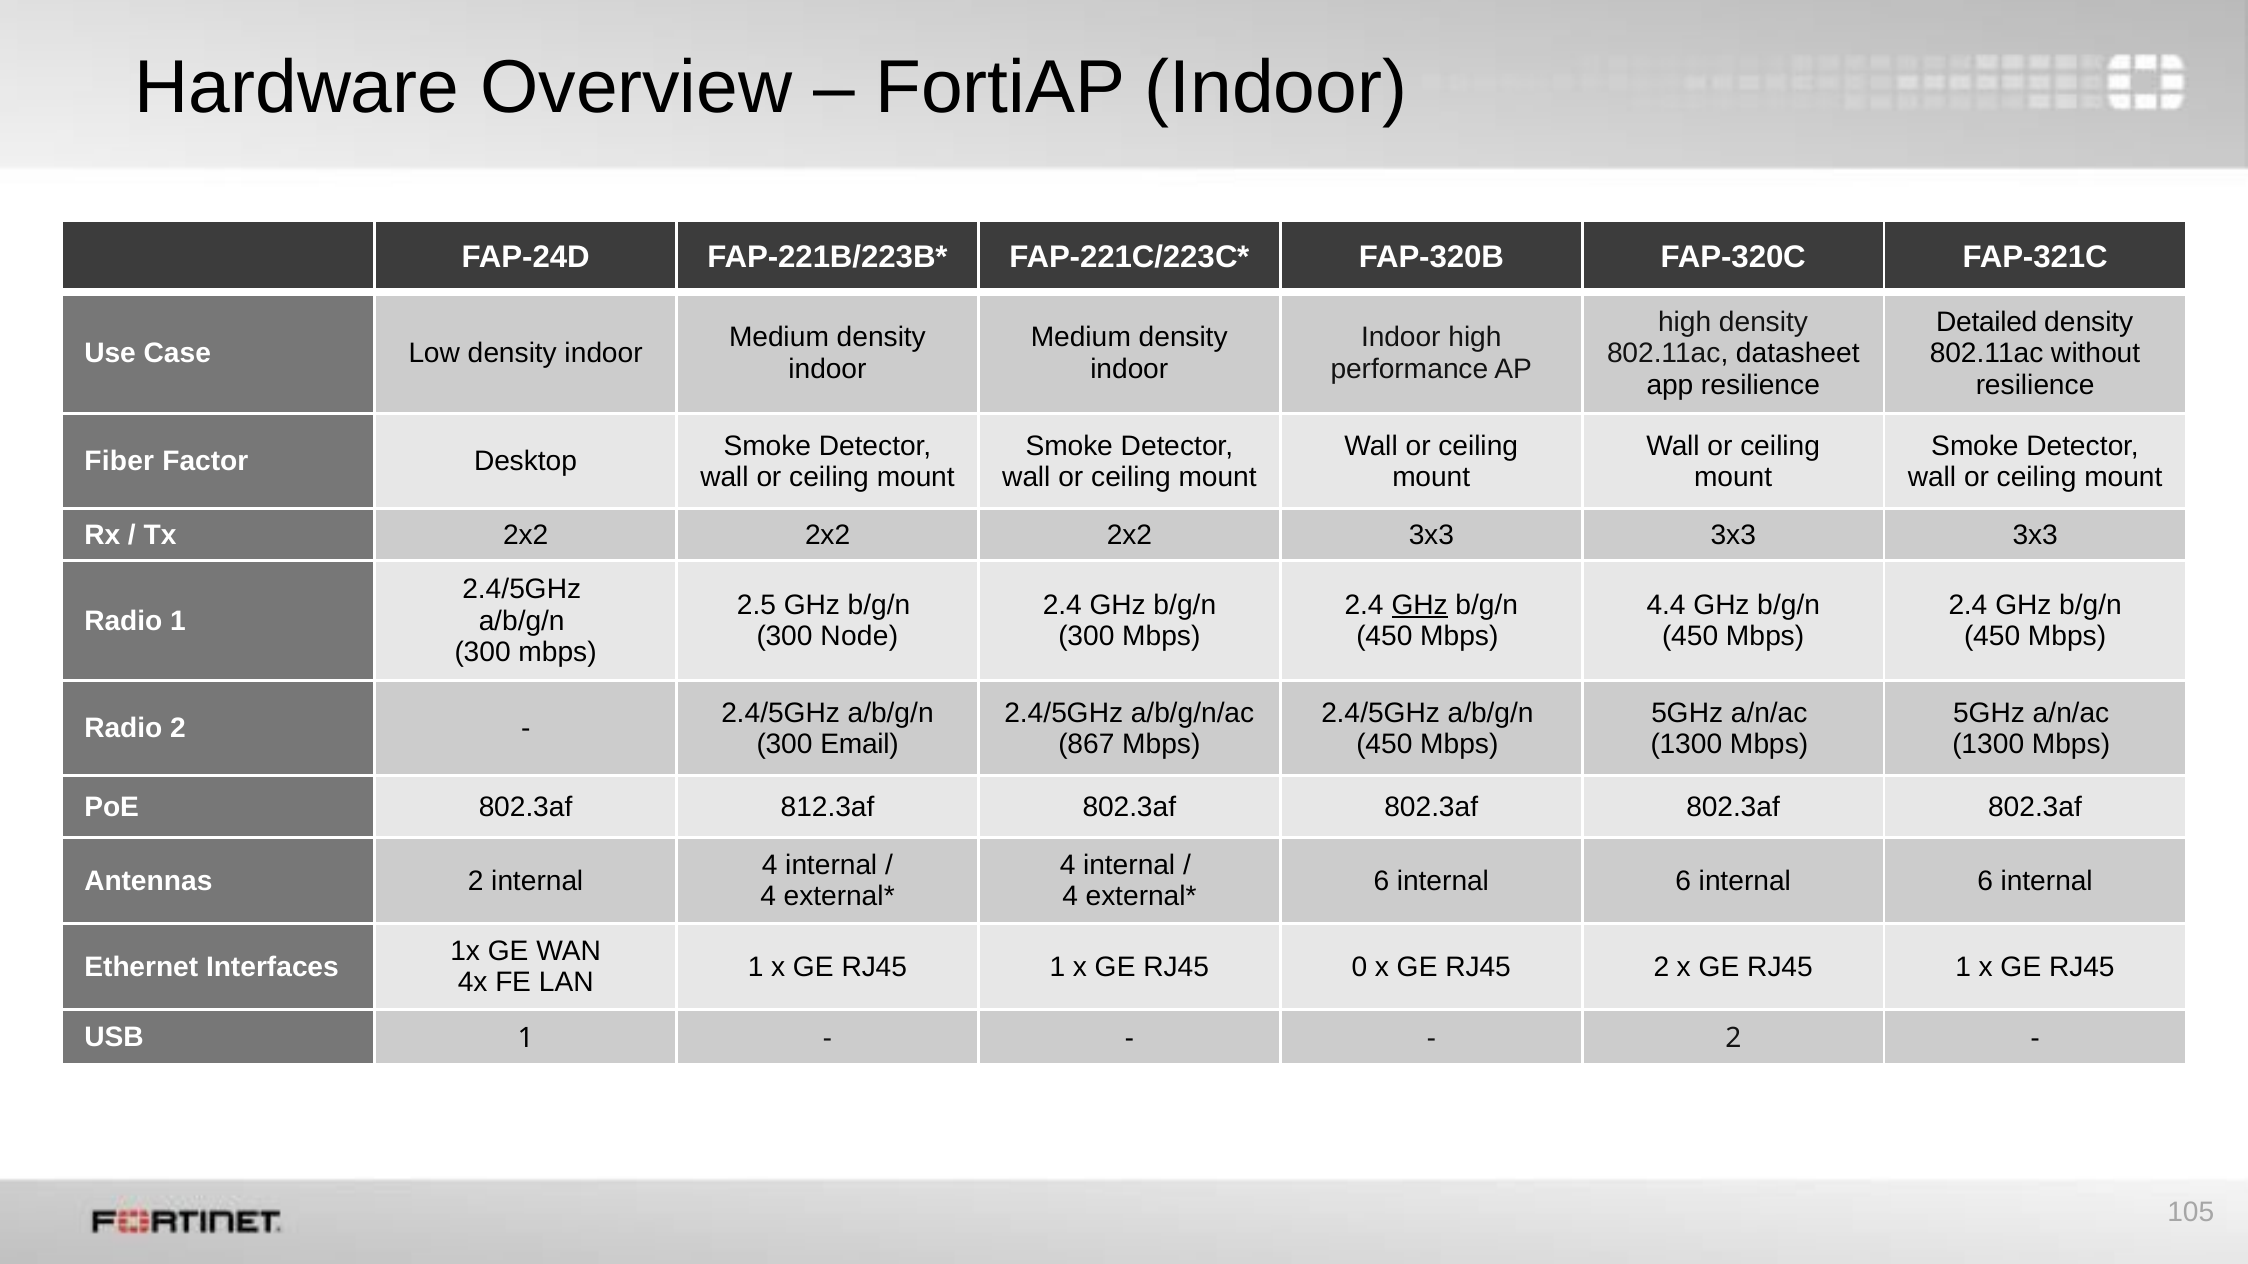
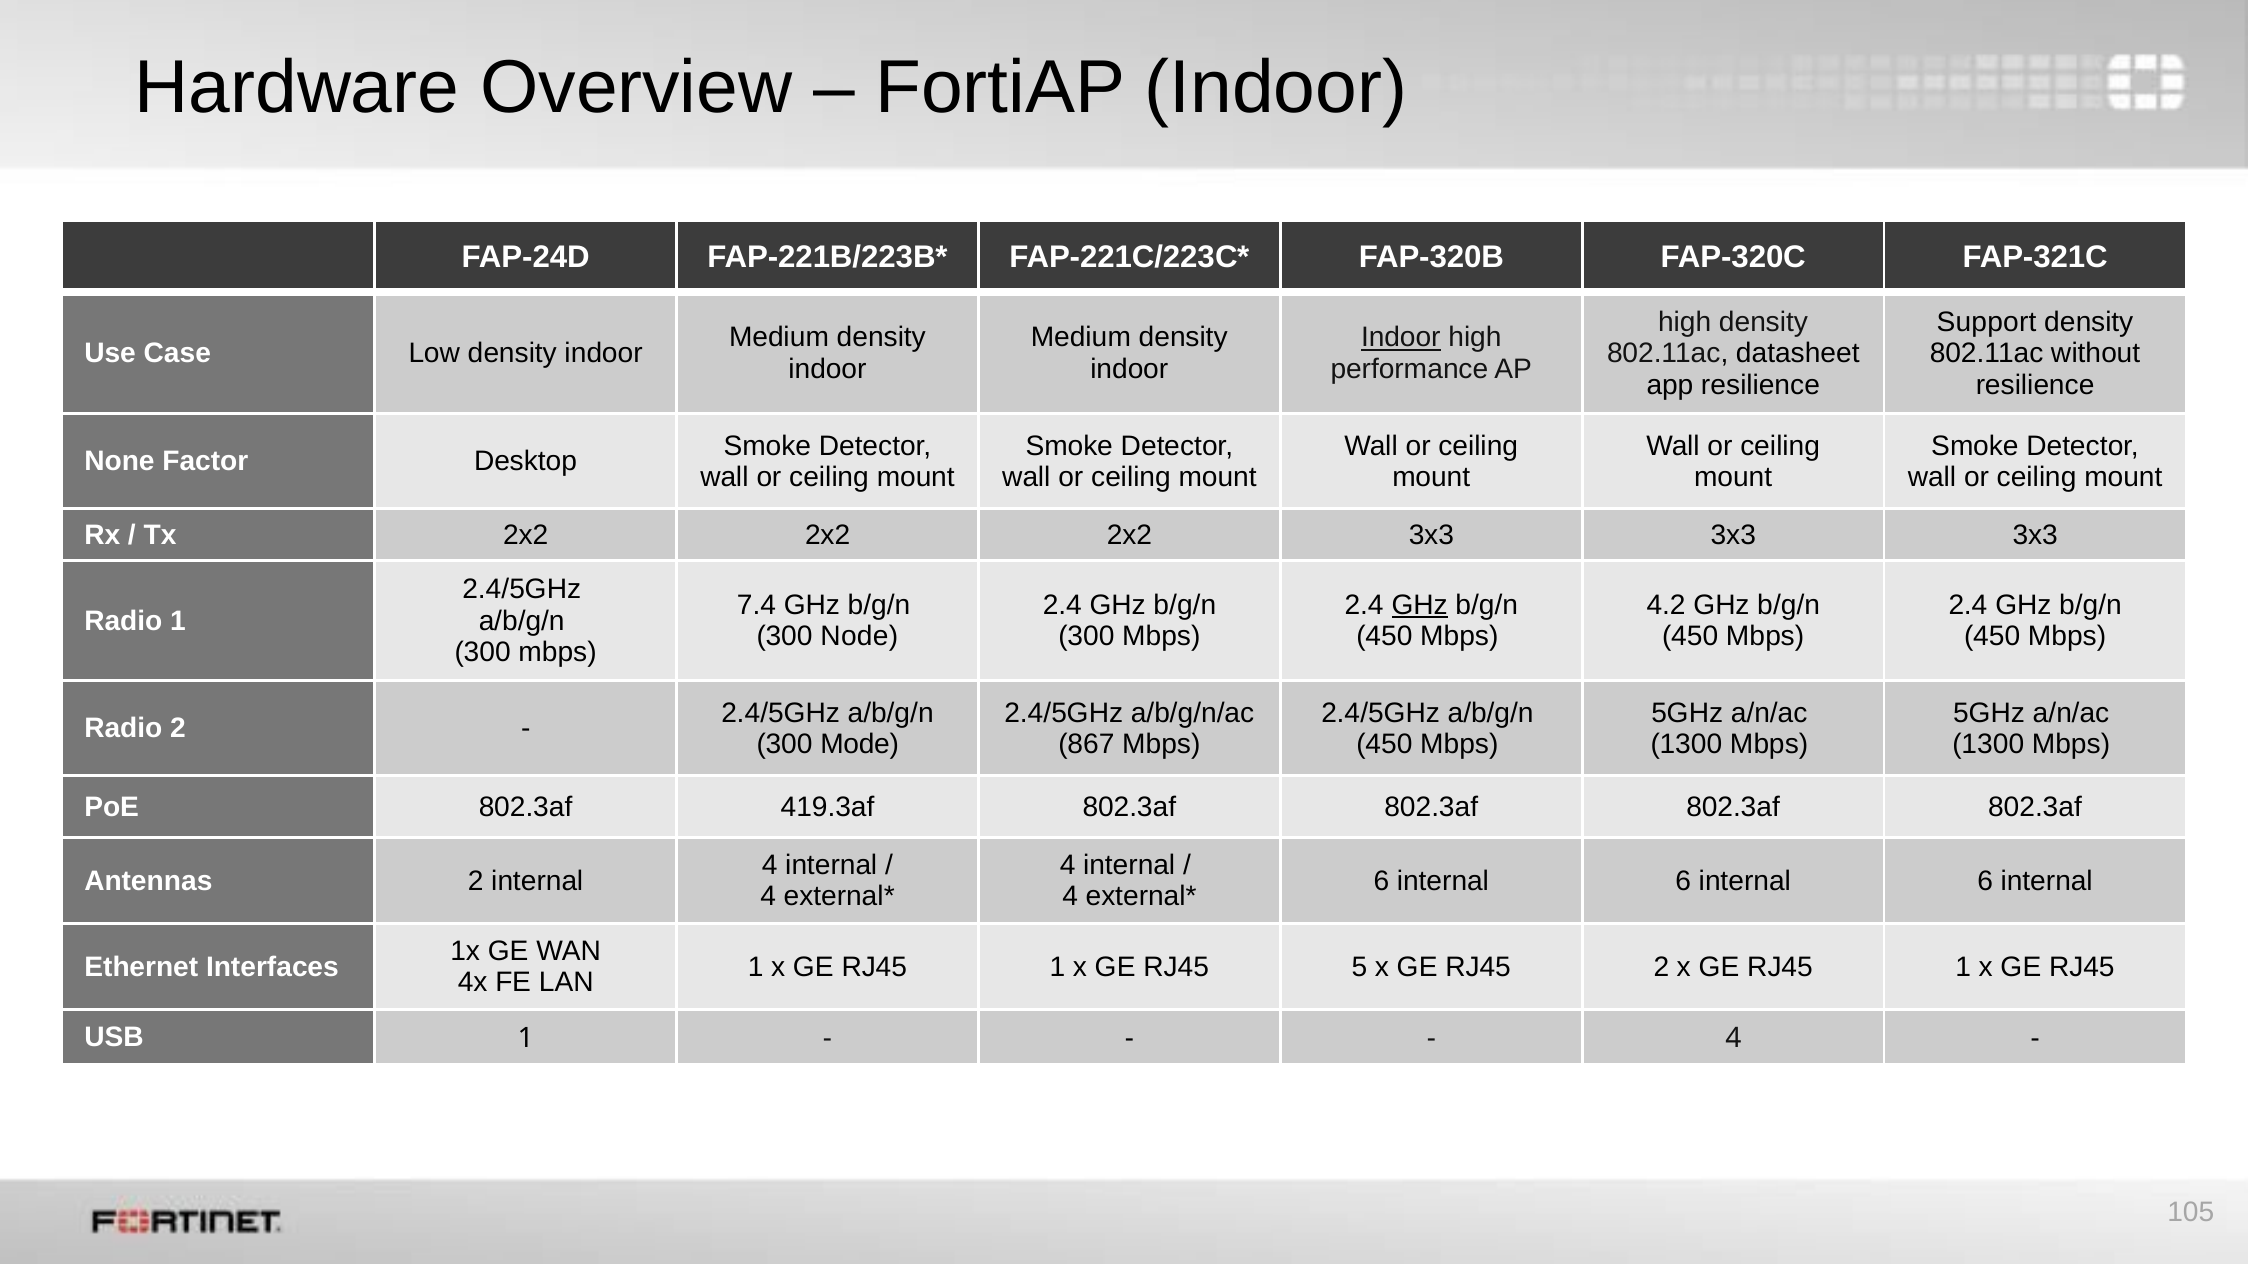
Detailed: Detailed -> Support
Indoor at (1401, 338) underline: none -> present
Fiber: Fiber -> None
2.5: 2.5 -> 7.4
4.4: 4.4 -> 4.2
Email: Email -> Mode
812.3af: 812.3af -> 419.3af
0: 0 -> 5
2 at (1733, 1039): 2 -> 4
